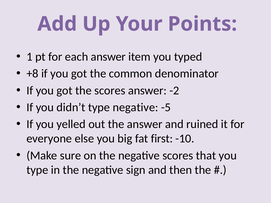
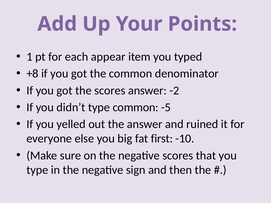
each answer: answer -> appear
type negative: negative -> common
